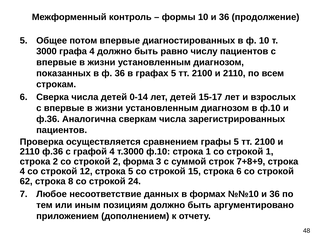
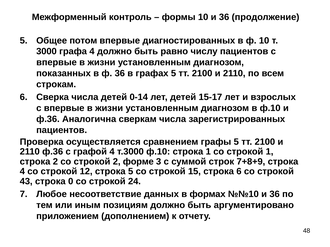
форма: форма -> форме
62: 62 -> 43
8: 8 -> 0
